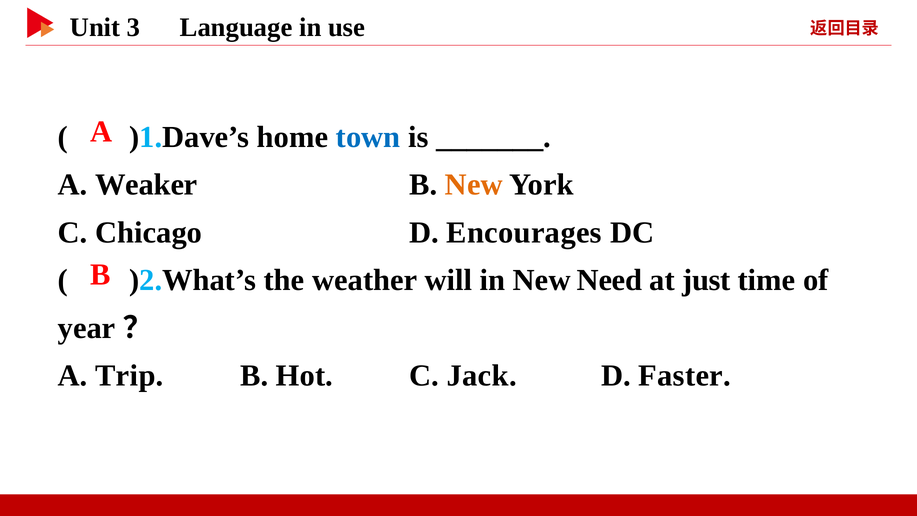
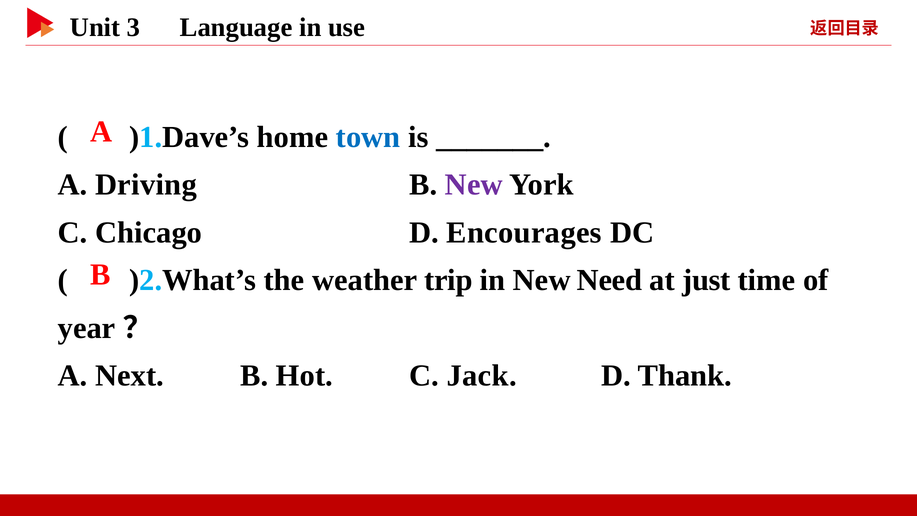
Weaker: Weaker -> Driving
New at (474, 185) colour: orange -> purple
will: will -> trip
Trip: Trip -> Next
Faster: Faster -> Thank
